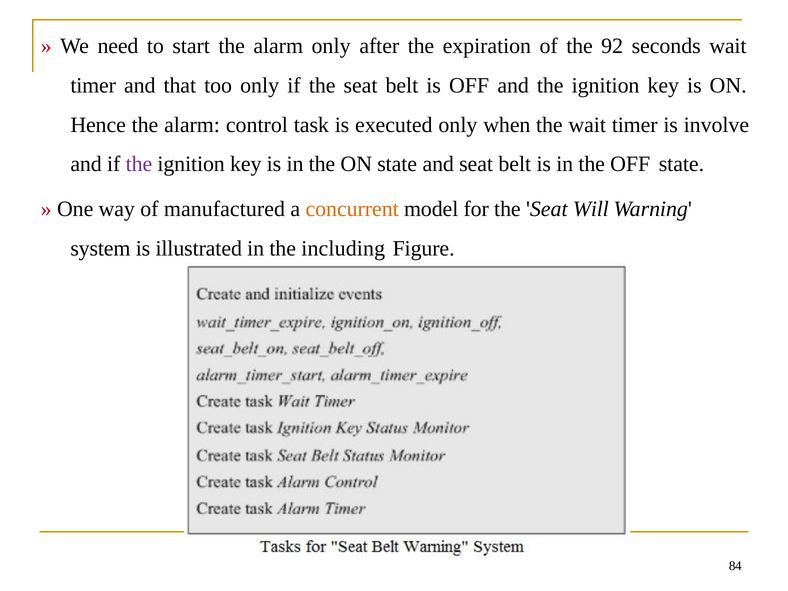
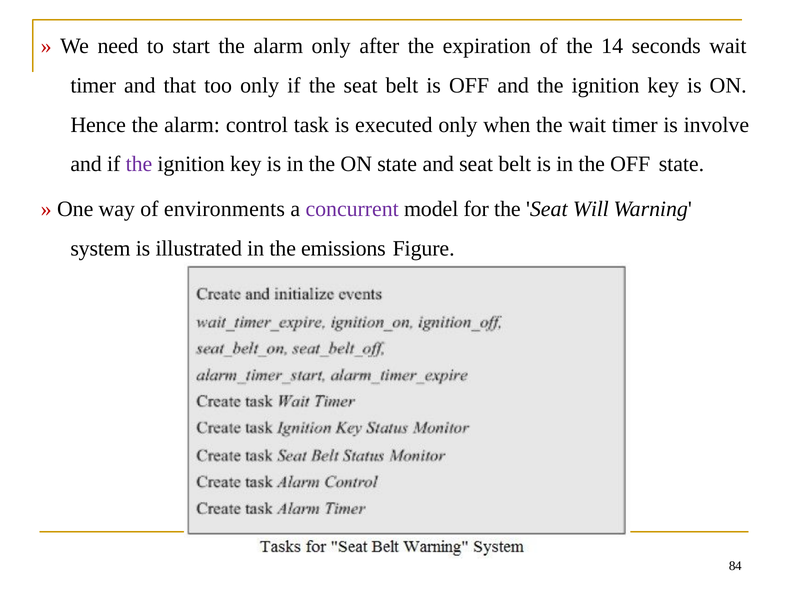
92: 92 -> 14
manufactured: manufactured -> environments
concurrent colour: orange -> purple
including: including -> emissions
